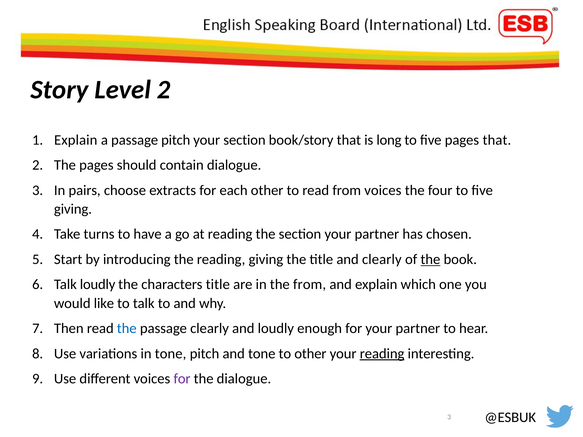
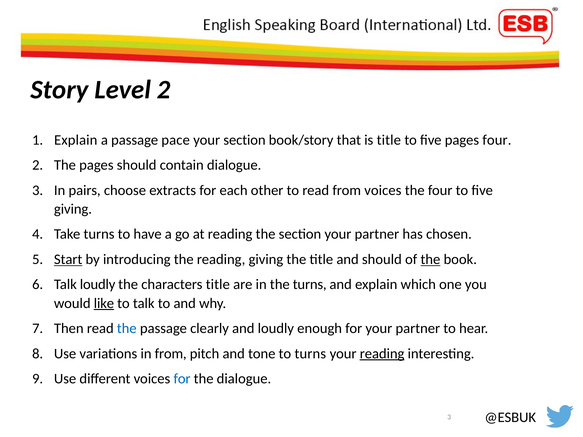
passage pitch: pitch -> pace
is long: long -> title
pages that: that -> four
Start underline: none -> present
and clearly: clearly -> should
the from: from -> turns
like underline: none -> present
in tone: tone -> from
to other: other -> turns
for at (182, 379) colour: purple -> blue
